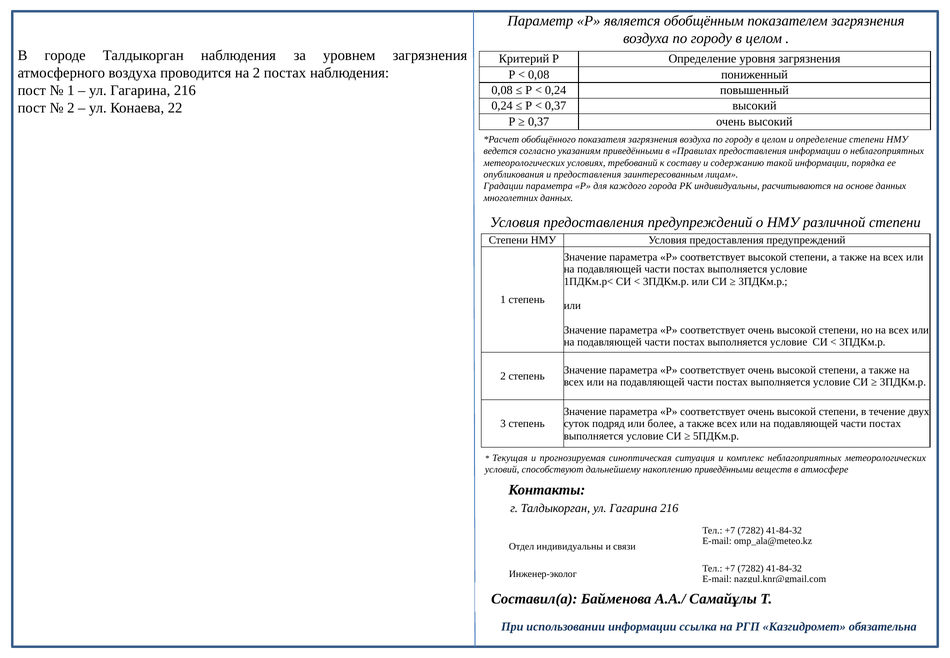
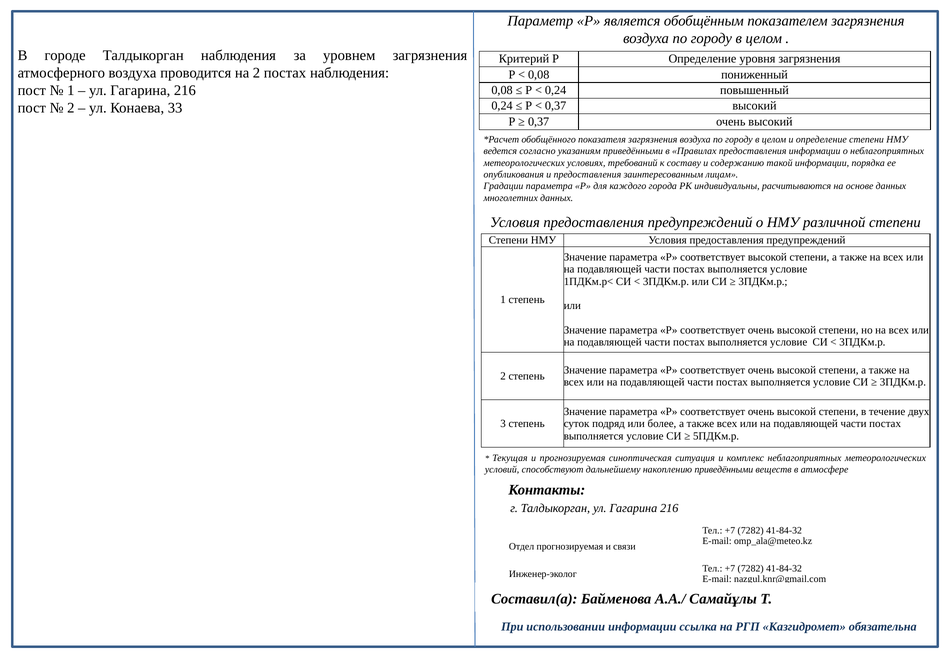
22: 22 -> 33
Отдел индивидуальны: индивидуальны -> прогнозируемая
